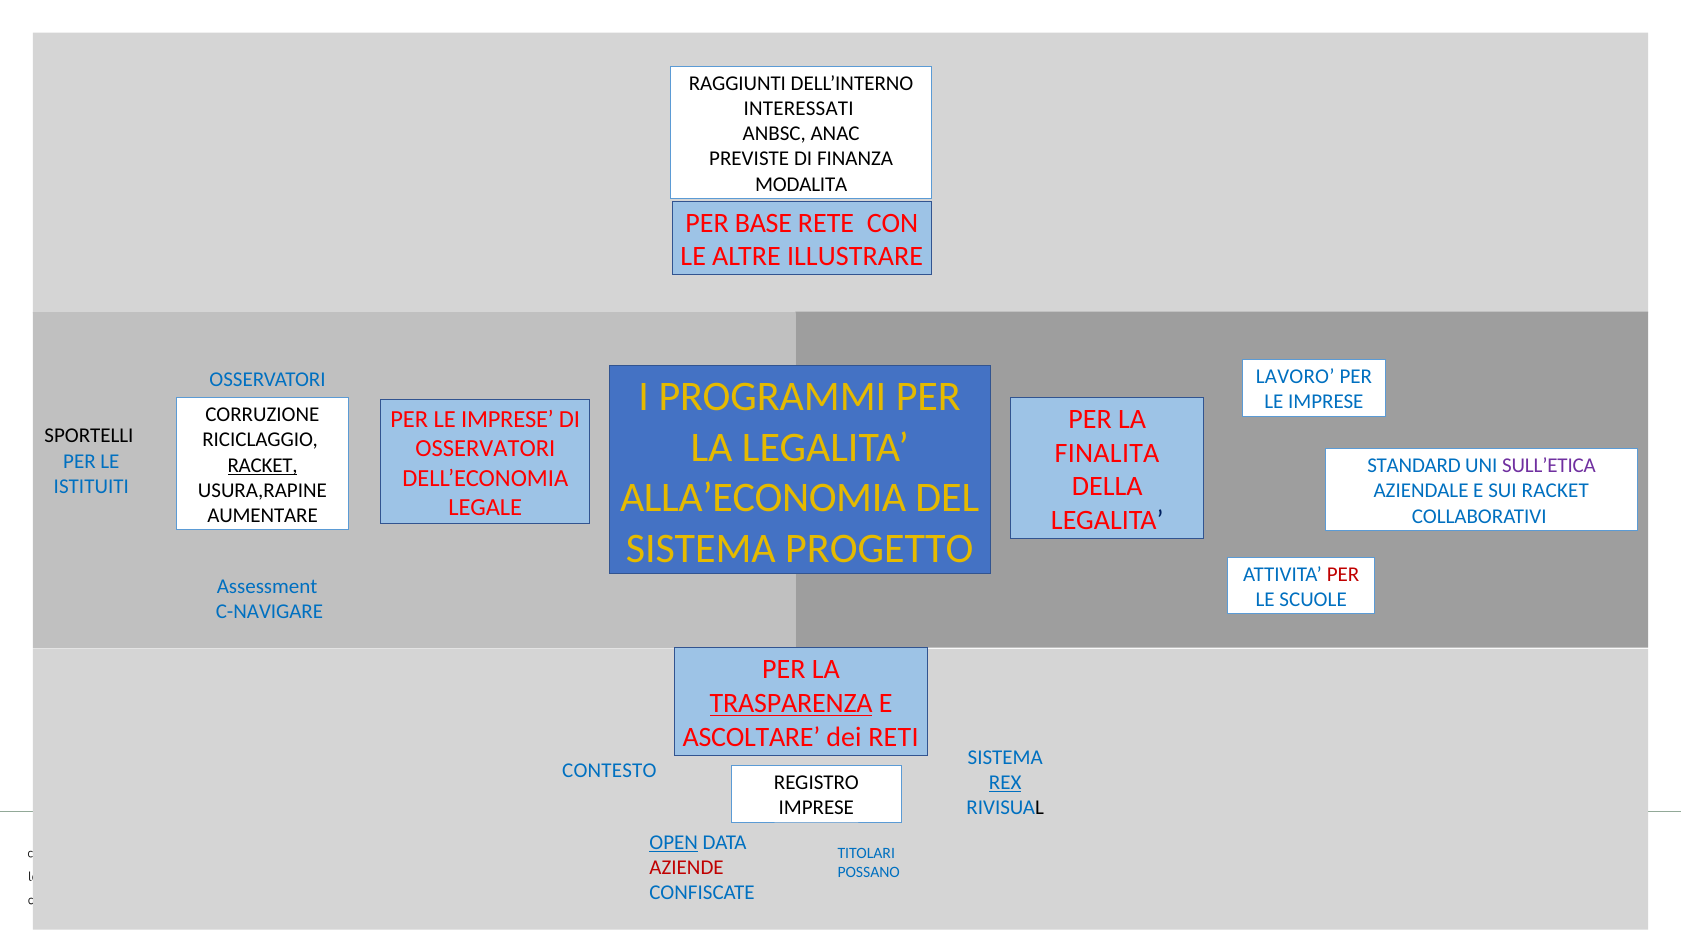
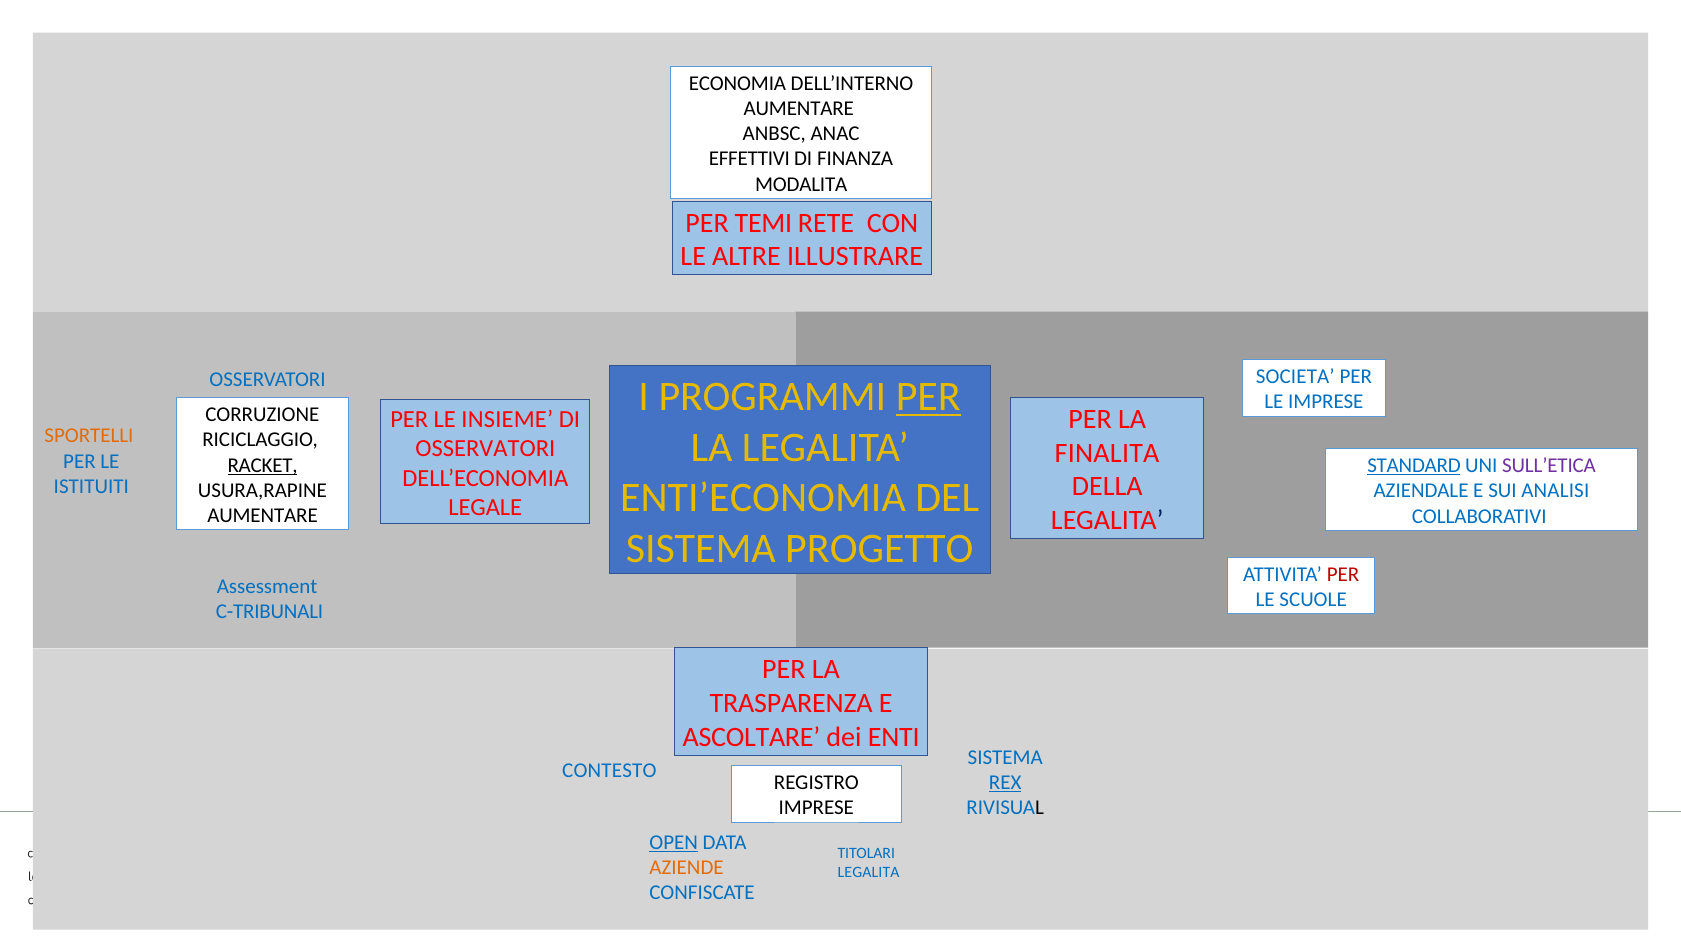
RAGGIUNTI: RAGGIUNTI -> ECONOMIA
INTERESSATI at (799, 108): INTERESSATI -> AUMENTARE
PREVISTE: PREVISTE -> EFFETTIVI
BASE: BASE -> TEMI
LAVORO: LAVORO -> SOCIETA
PER at (928, 397) underline: none -> present
IMPRESE at (508, 419): IMPRESE -> INSIEME
SPORTELLI colour: black -> orange
STANDARD underline: none -> present
ALLA’ECONOMIA: ALLA’ECONOMIA -> ENTI’ECONOMIA
SUI RACKET: RACKET -> ANALISI
C-NAVIGARE: C-NAVIGARE -> C-TRIBUNALI
TRASPARENZA underline: present -> none
RETI: RETI -> ENTI
AZIENDE colour: red -> orange
POSSANO at (869, 872): POSSANO -> LEGALITA
